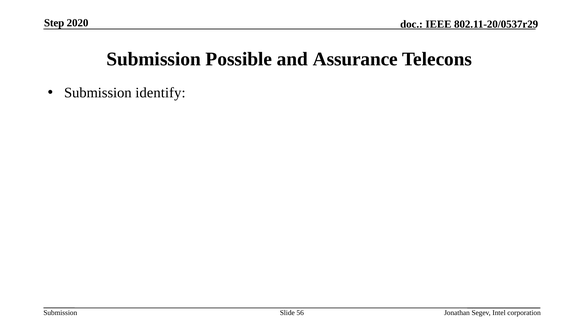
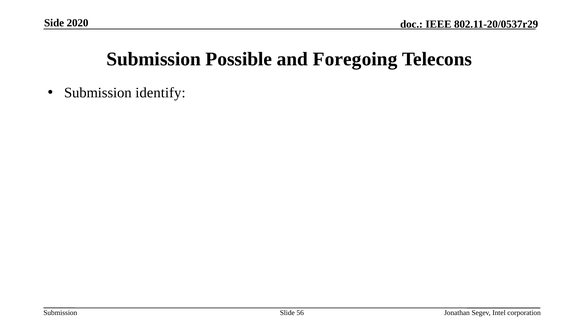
Step: Step -> Side
Assurance: Assurance -> Foregoing
